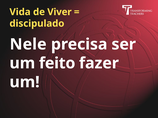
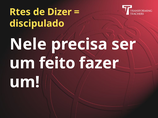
Vida: Vida -> Rtes
Viver: Viver -> Dizer
